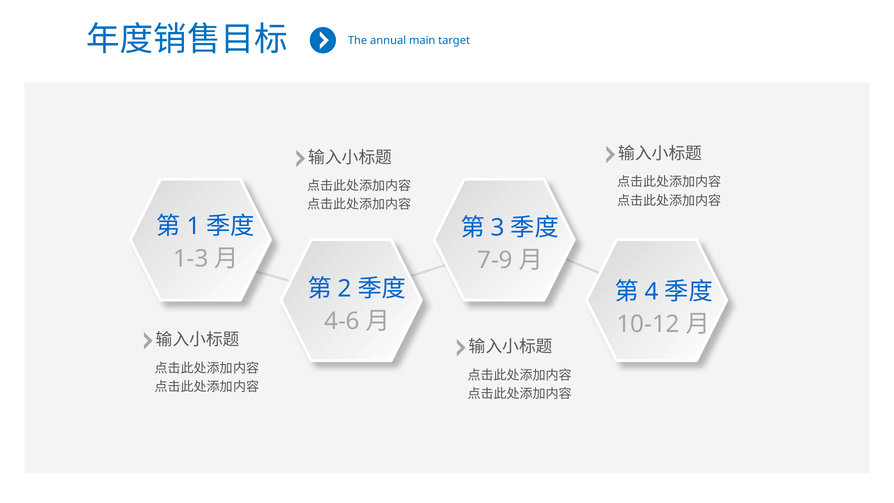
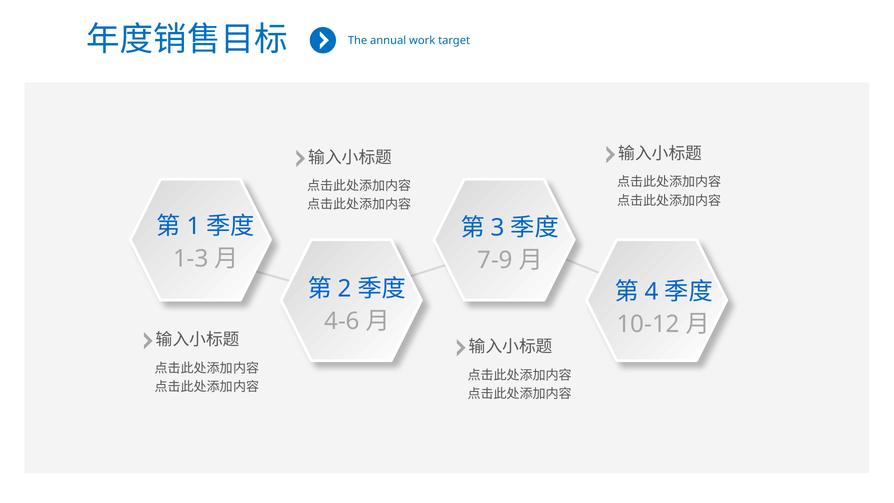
main: main -> work
